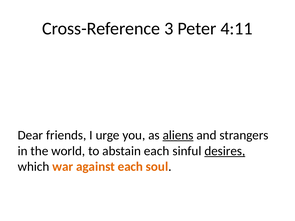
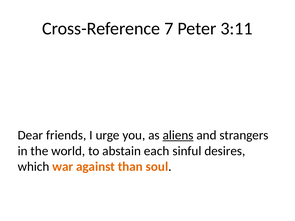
3: 3 -> 7
4:11: 4:11 -> 3:11
desires underline: present -> none
against each: each -> than
